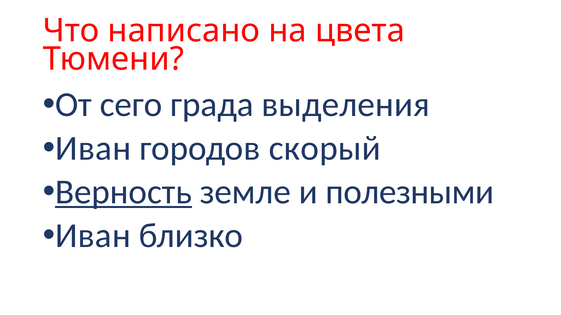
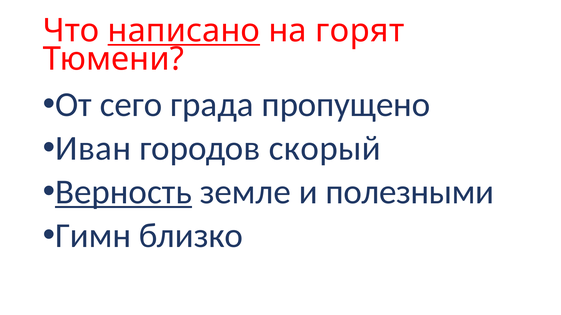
написано underline: none -> present
цвета: цвета -> горят
выделения: выделения -> пропущено
Иван at (93, 236): Иван -> Гимн
